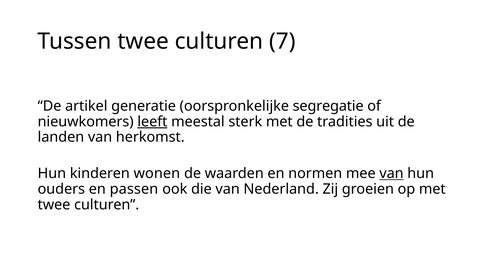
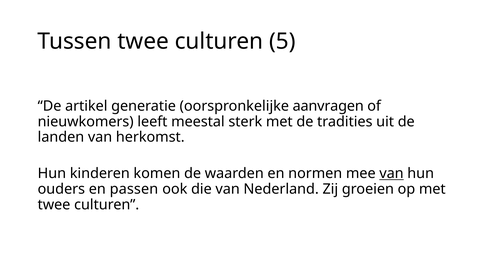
7: 7 -> 5
segregatie: segregatie -> aanvragen
leeft underline: present -> none
wonen: wonen -> komen
